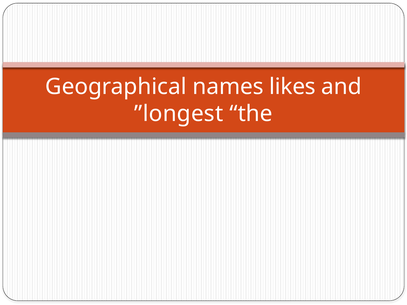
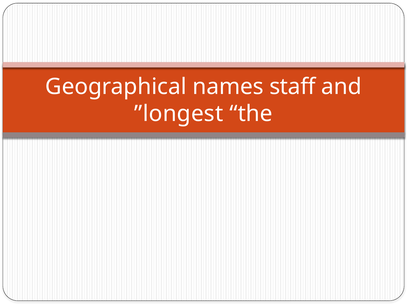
likes: likes -> staff
